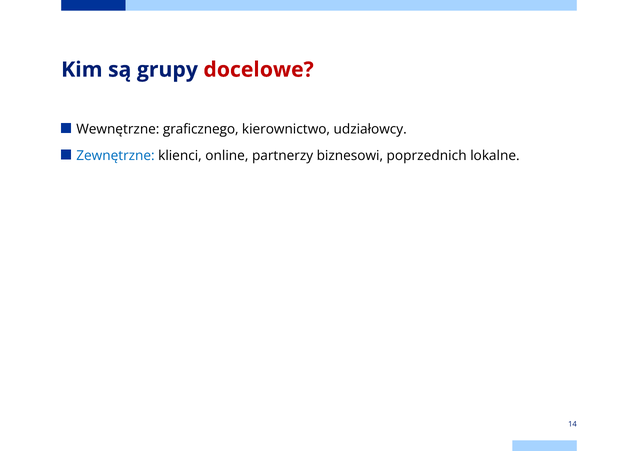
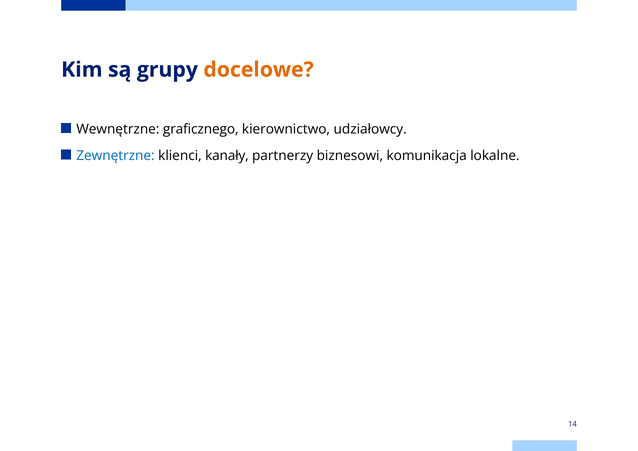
docelowe colour: red -> orange
online: online -> kanały
poprzednich: poprzednich -> komunikacja
